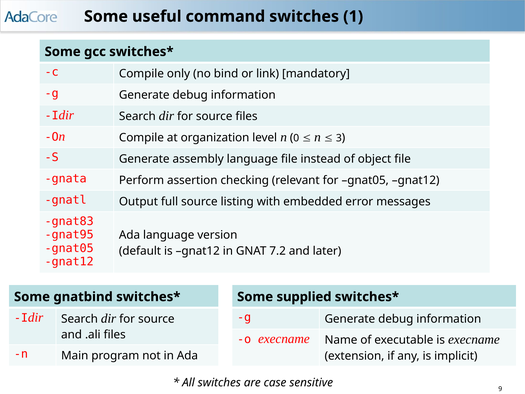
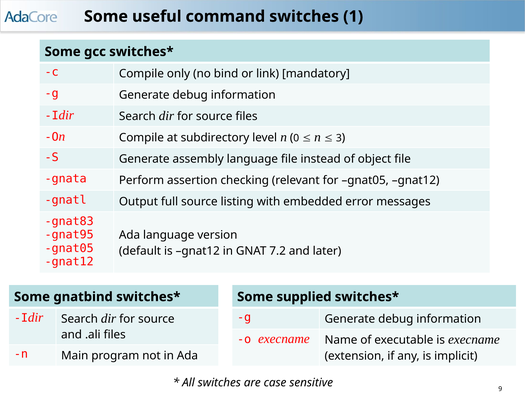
organization: organization -> subdirectory
